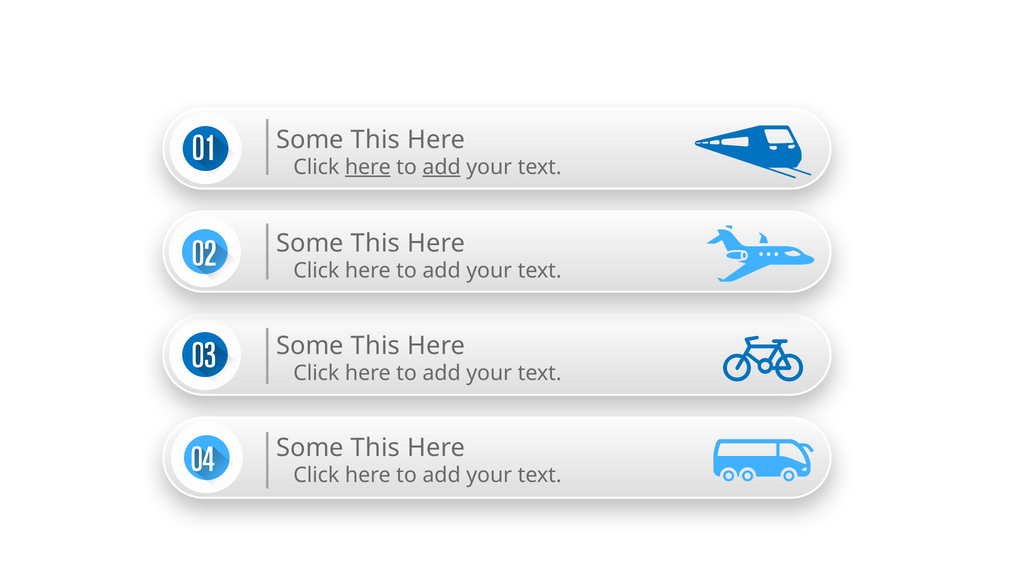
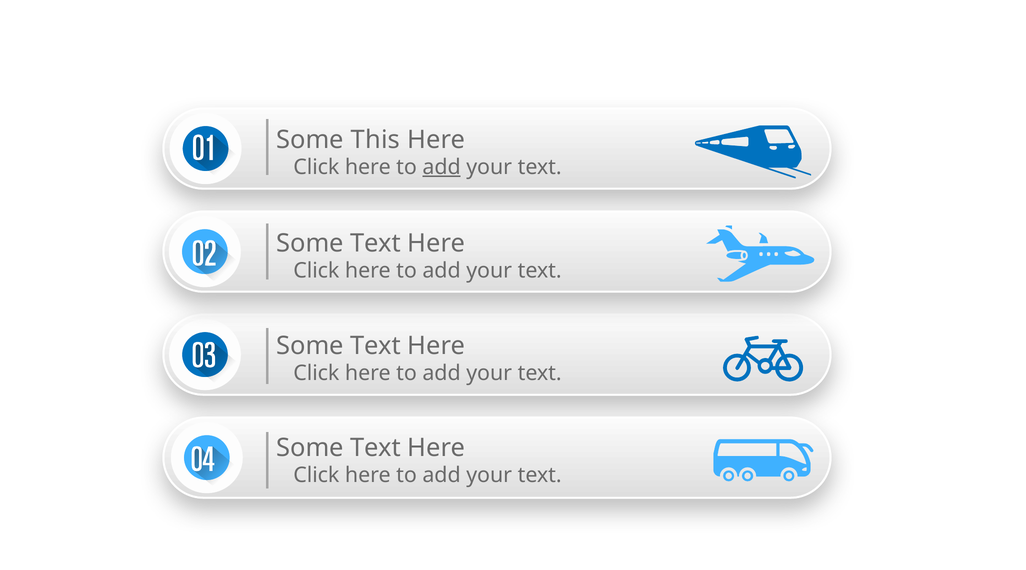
here at (368, 167) underline: present -> none
This at (375, 243): This -> Text
This at (375, 346): This -> Text
This at (375, 448): This -> Text
